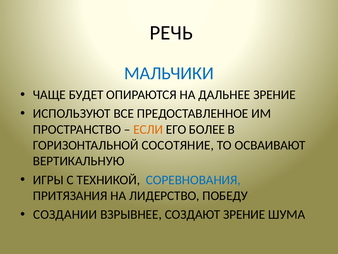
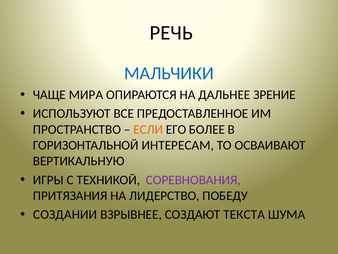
БУДЕТ: БУДЕТ -> МИРА
СОСОТЯНИЕ: СОСОТЯНИЕ -> ИНТЕРЕСАМ
СОРЕВНОВАНИЯ colour: blue -> purple
СОЗДАЮТ ЗРЕНИЕ: ЗРЕНИЕ -> ТЕКСТА
